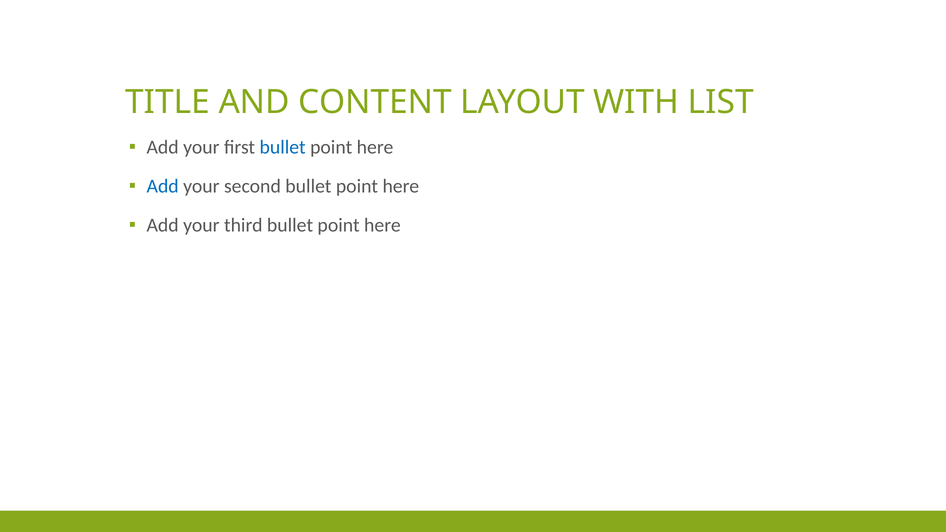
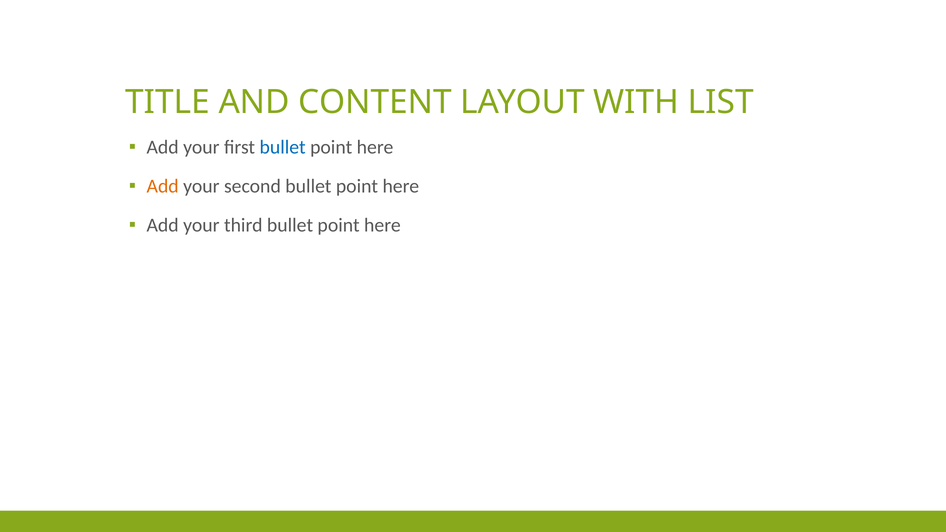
Add at (163, 186) colour: blue -> orange
